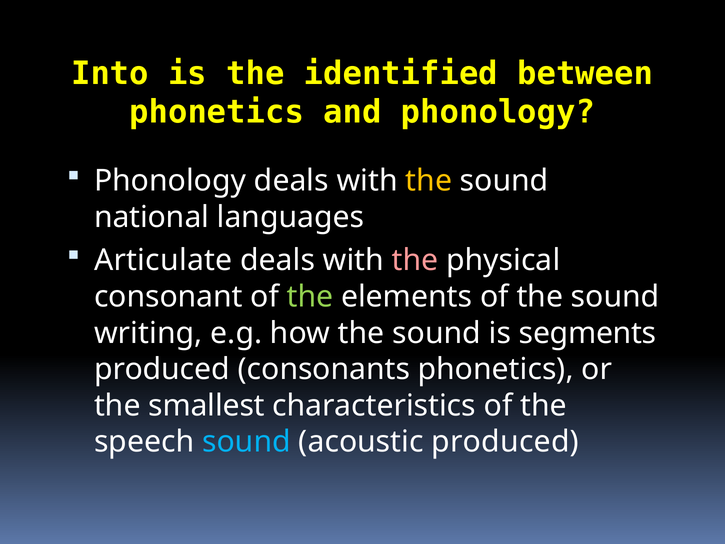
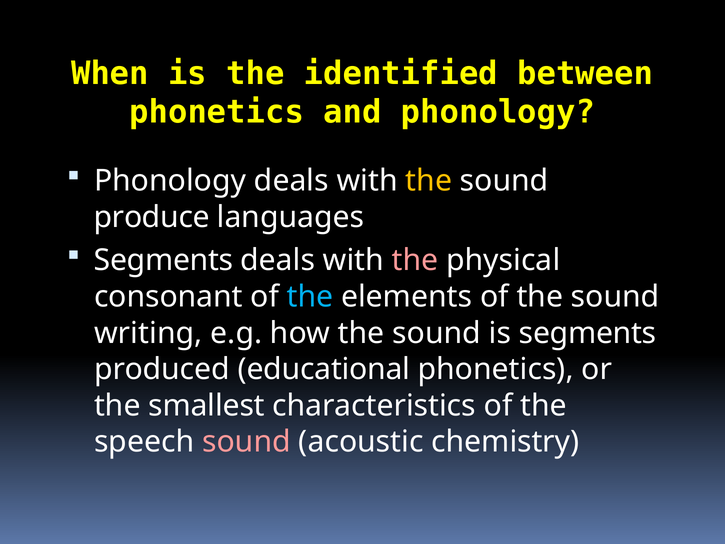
Into: Into -> When
national: national -> produce
Articulate at (163, 260): Articulate -> Segments
the at (310, 297) colour: light green -> light blue
consonants: consonants -> educational
sound at (246, 442) colour: light blue -> pink
acoustic produced: produced -> chemistry
